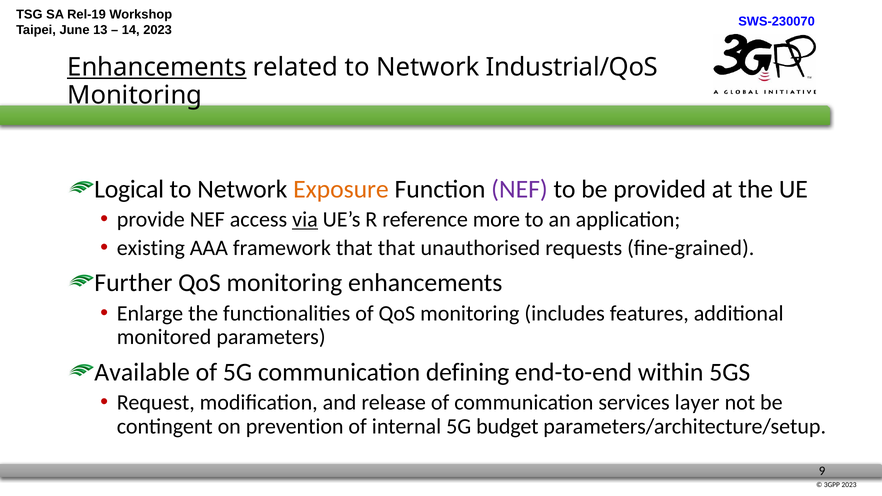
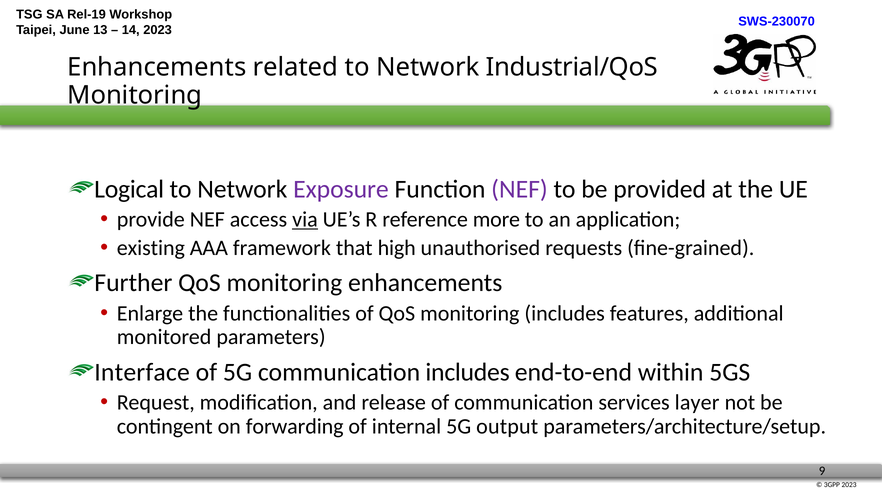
Enhancements at (157, 67) underline: present -> none
Exposure colour: orange -> purple
that that: that -> high
Available: Available -> Interface
communication defining: defining -> includes
prevention: prevention -> forwarding
budget: budget -> output
